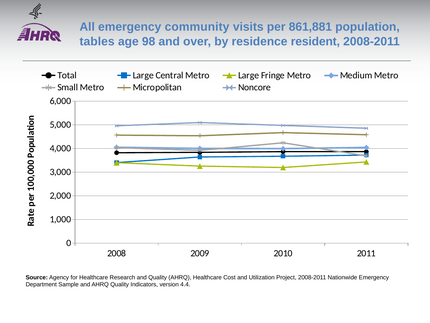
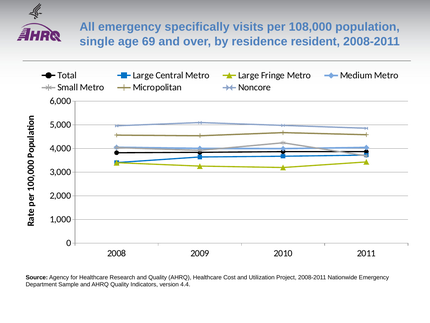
community: community -> specifically
861,881: 861,881 -> 108,000
tables: tables -> single
98: 98 -> 69
